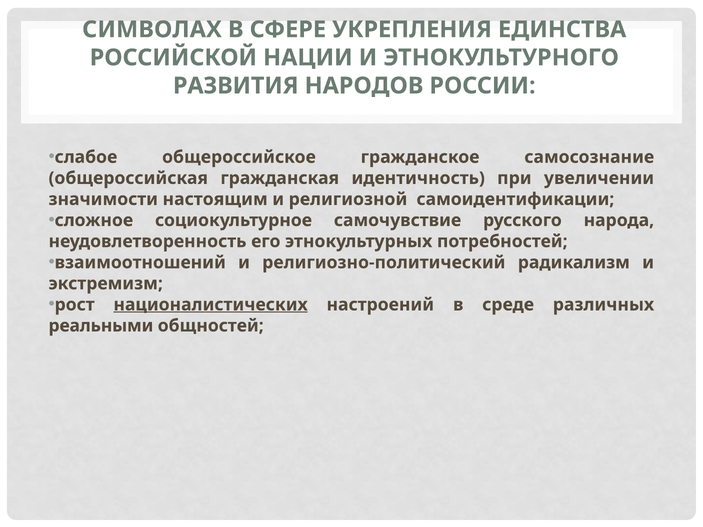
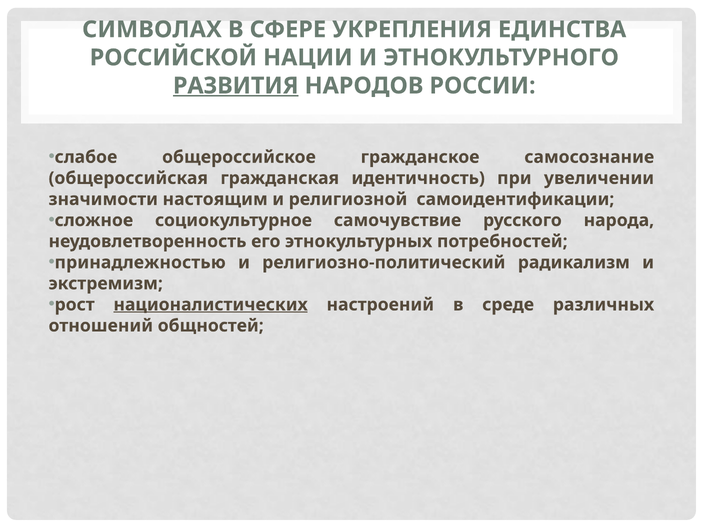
РАЗВИТИЯ underline: none -> present
взаимоотношений: взаимоотношений -> принадлежностью
реальными: реальными -> отношений
